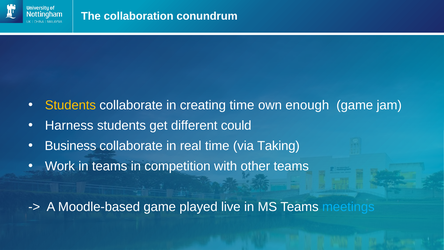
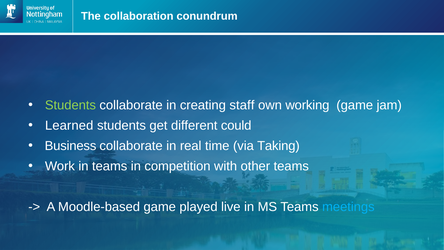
Students at (70, 105) colour: yellow -> light green
creating time: time -> staff
enough: enough -> working
Harness: Harness -> Learned
